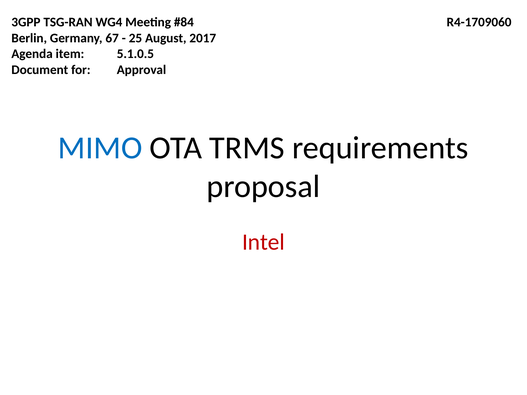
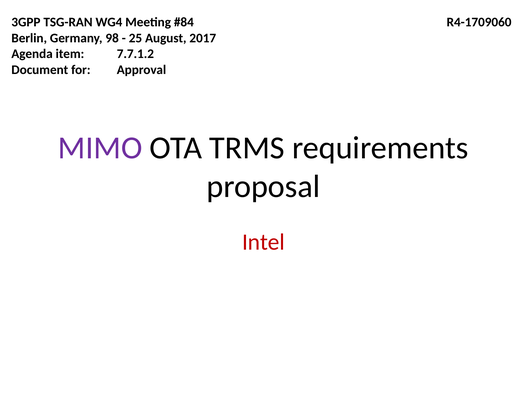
67: 67 -> 98
5.1.0.5: 5.1.0.5 -> 7.7.1.2
MIMO colour: blue -> purple
